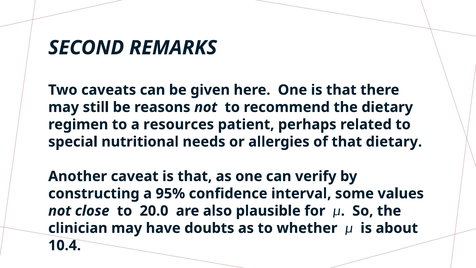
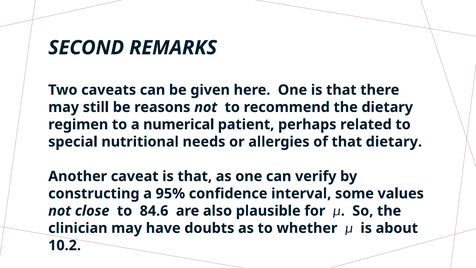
resources: resources -> numerical
20.0: 20.0 -> 84.6
10.4: 10.4 -> 10.2
